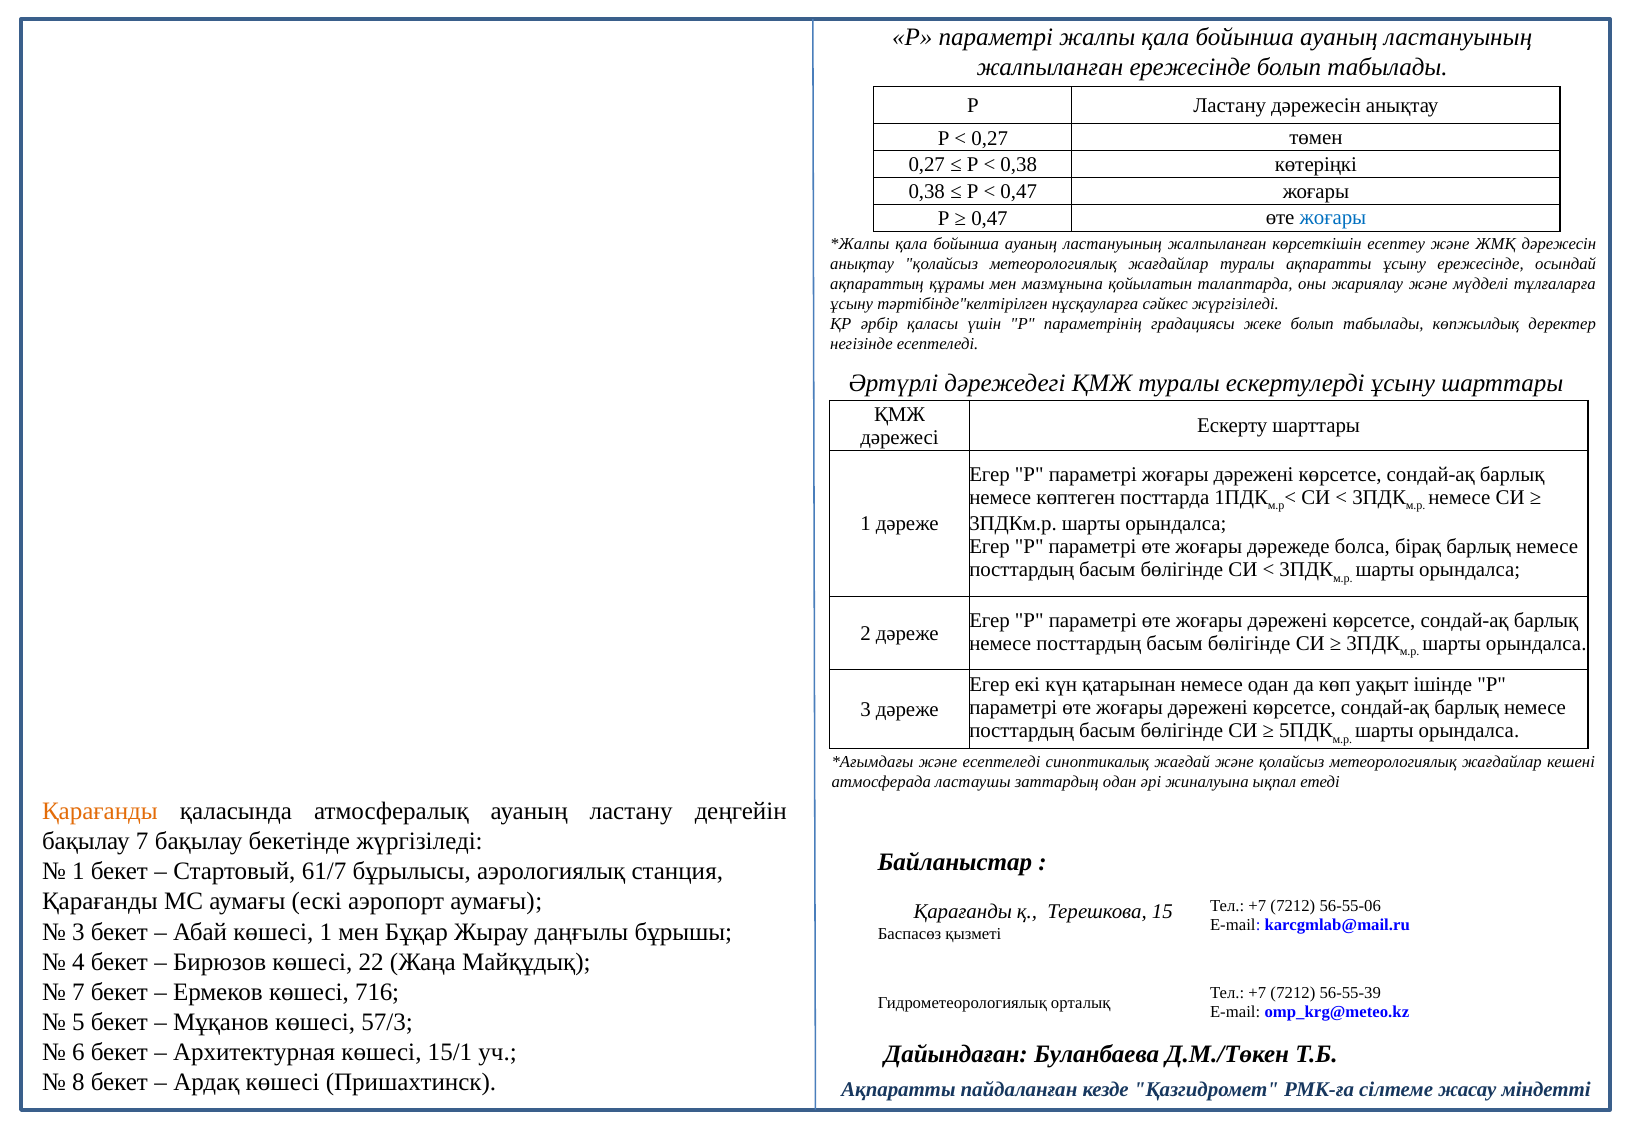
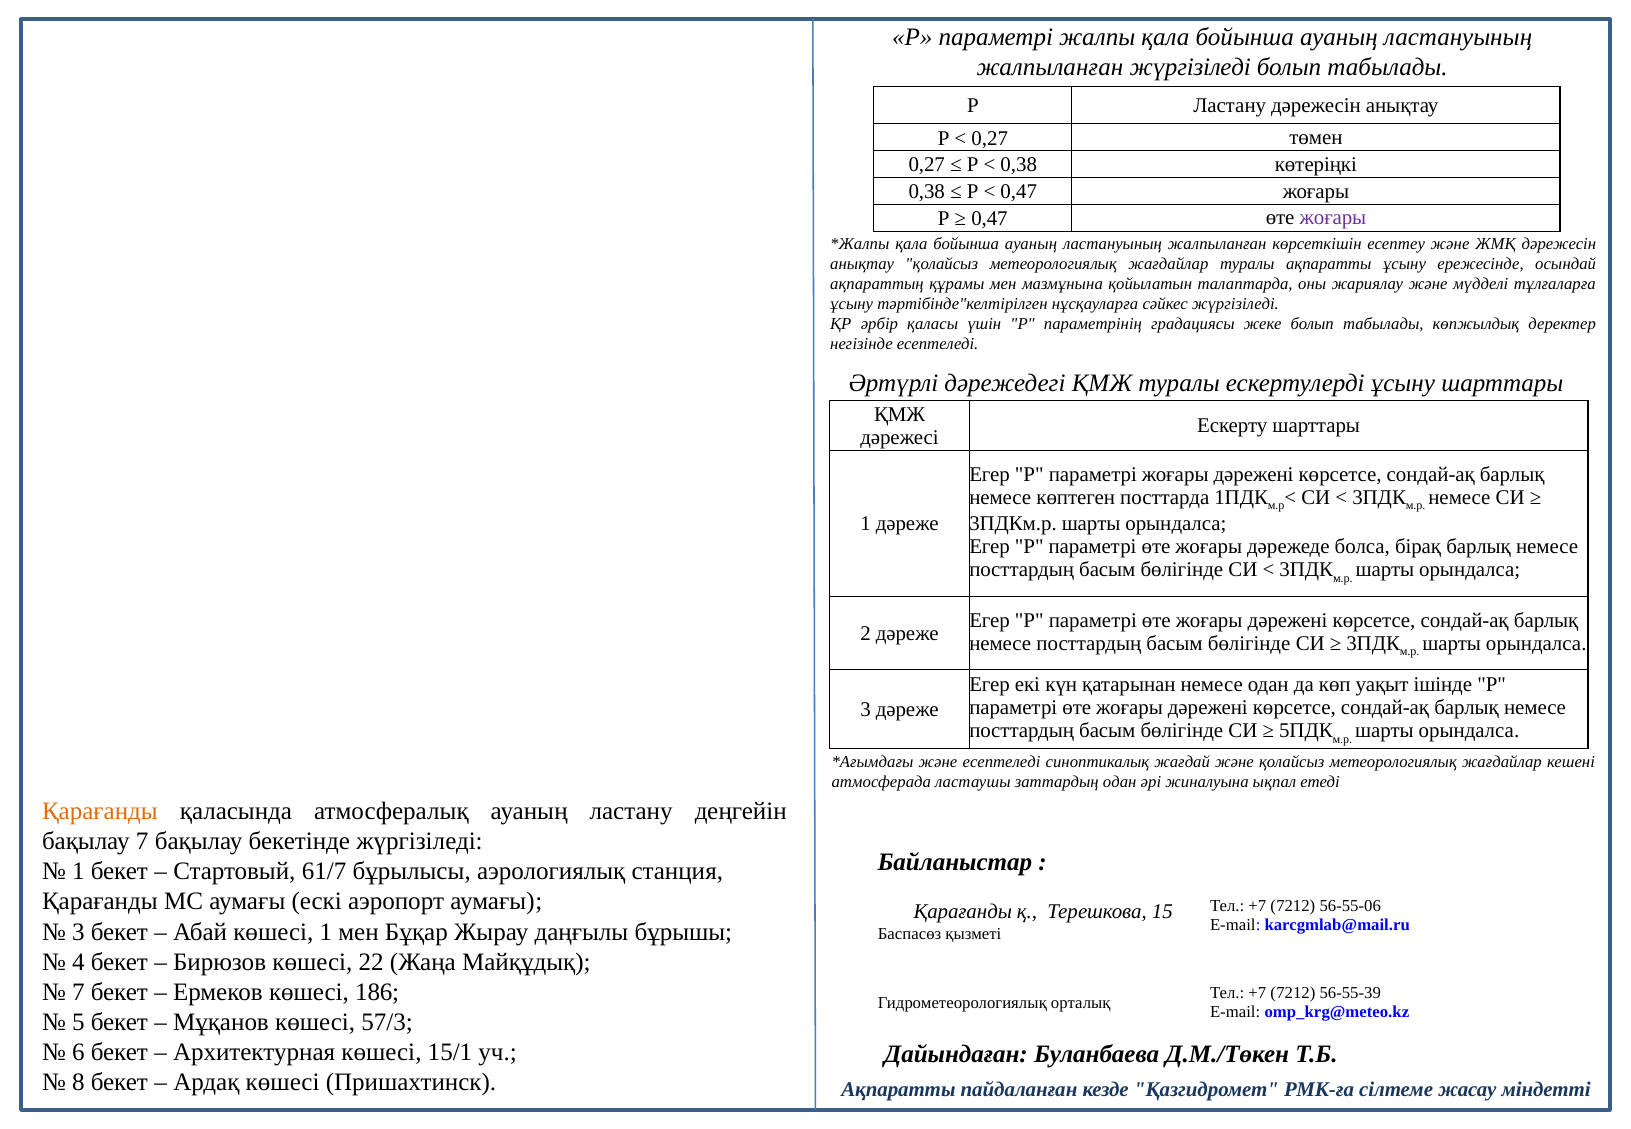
жалпыланған ережесінде: ережесінде -> жүргізіледі
жоғары at (1333, 218) colour: blue -> purple
716: 716 -> 186
